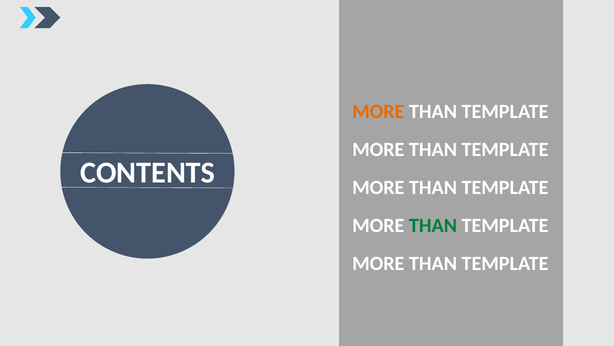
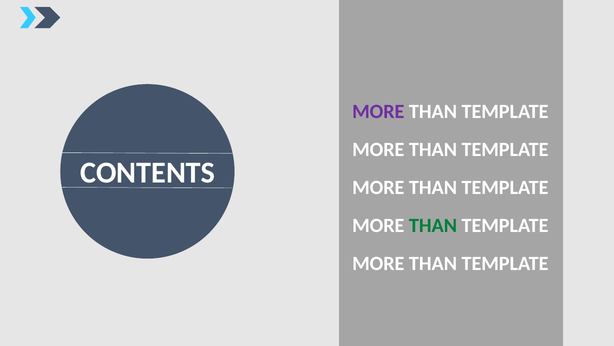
MORE at (378, 111) colour: orange -> purple
